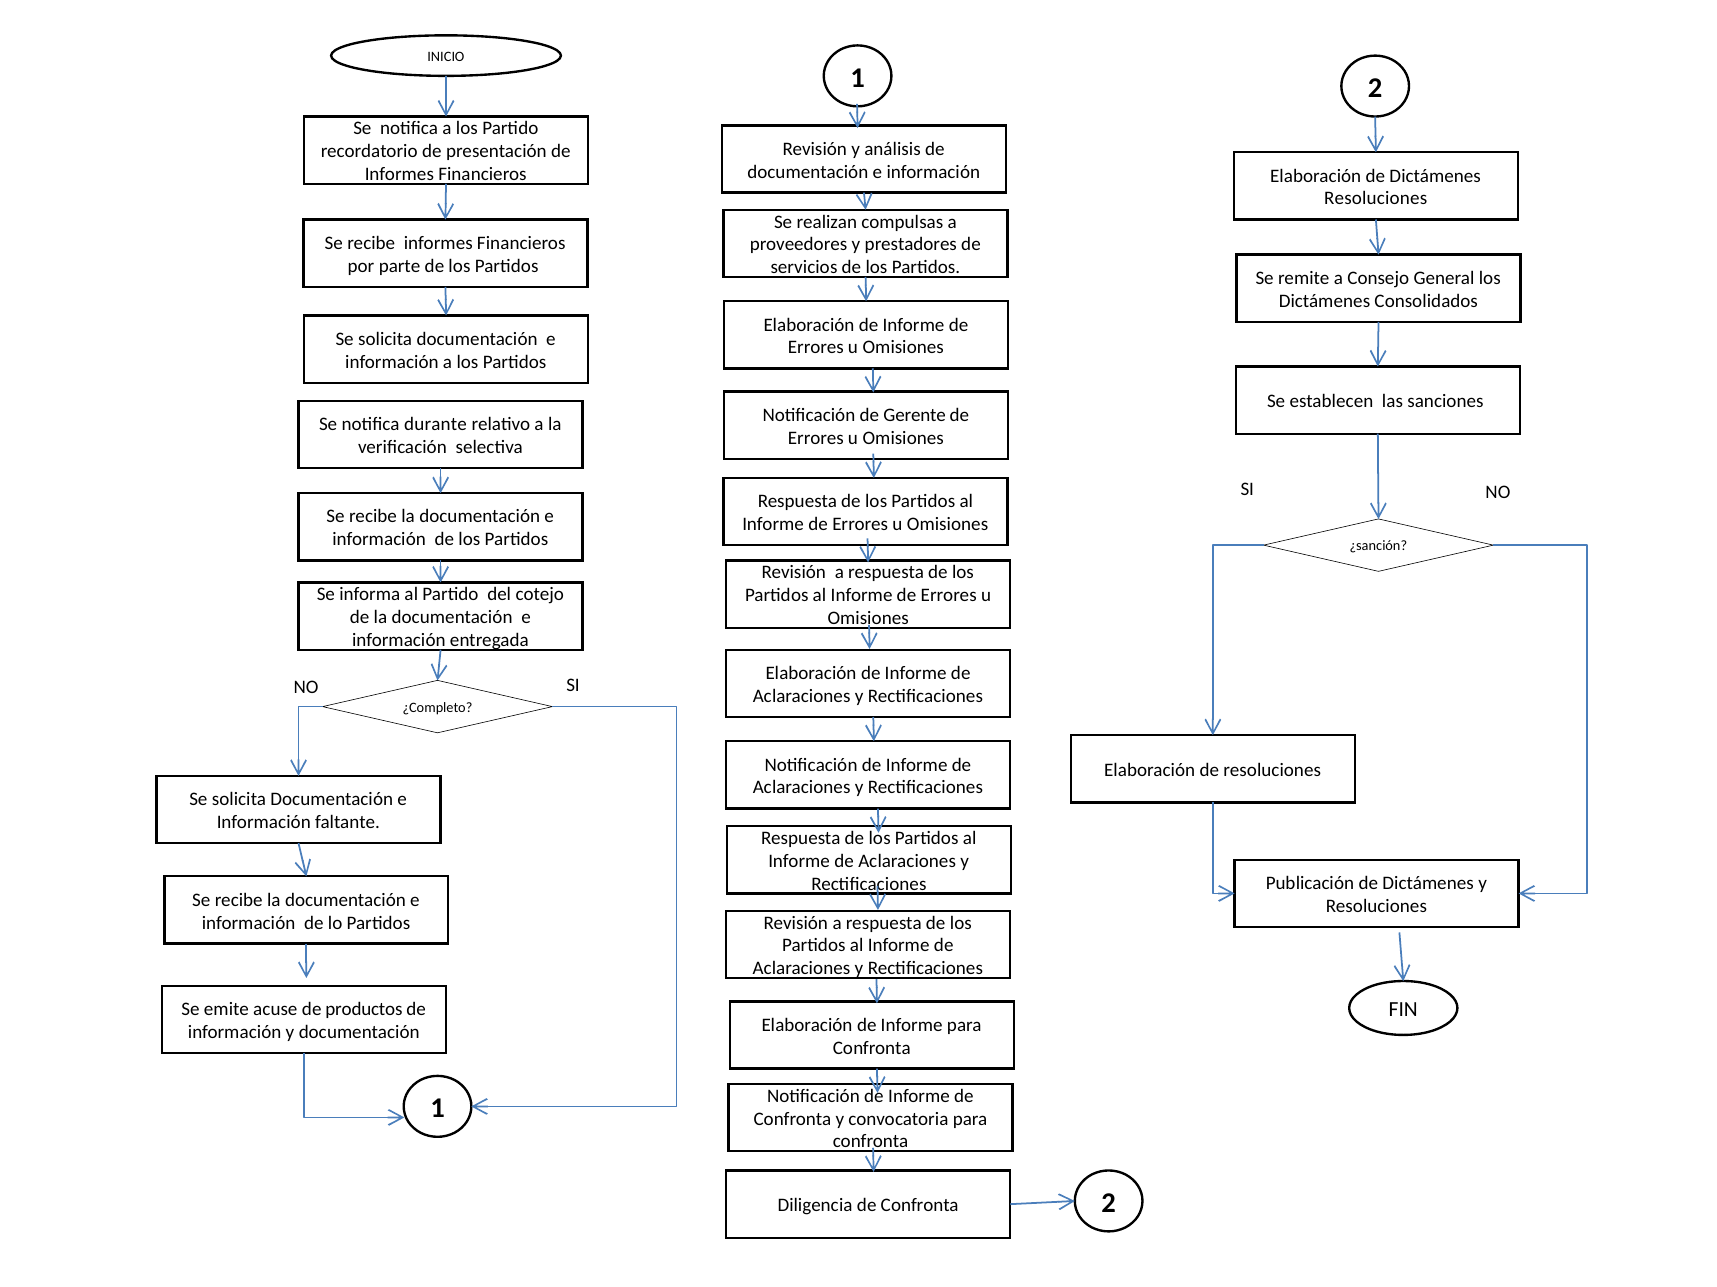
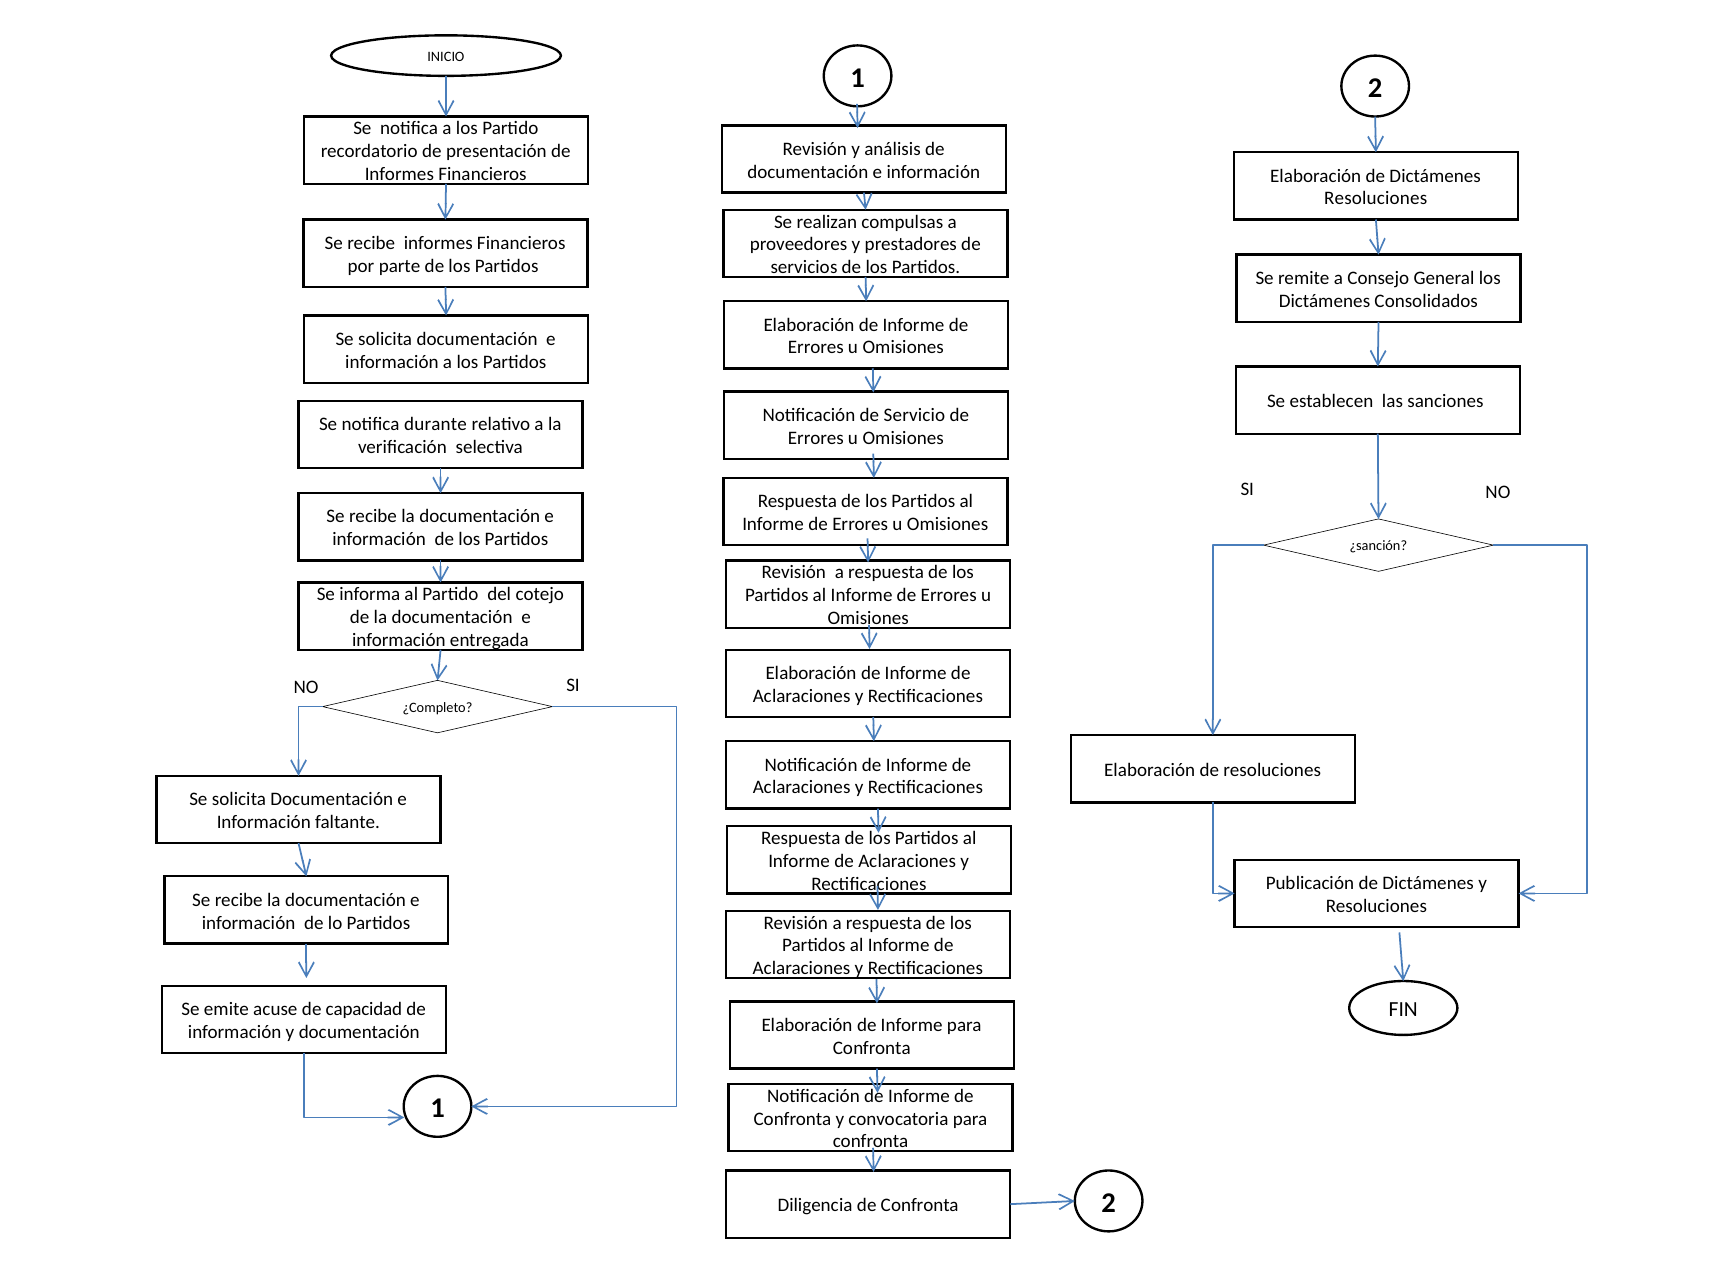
Gerente: Gerente -> Servicio
productos: productos -> capacidad
